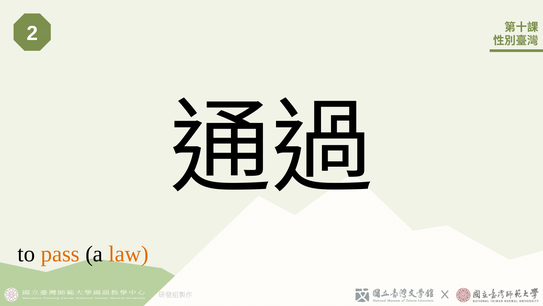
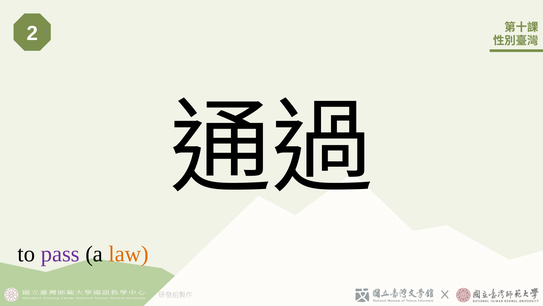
pass colour: orange -> purple
